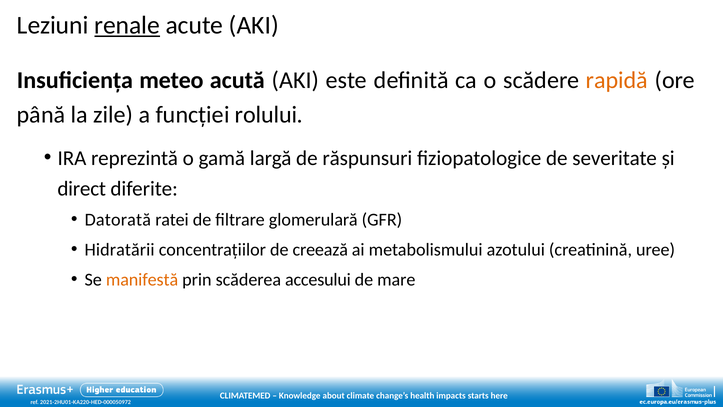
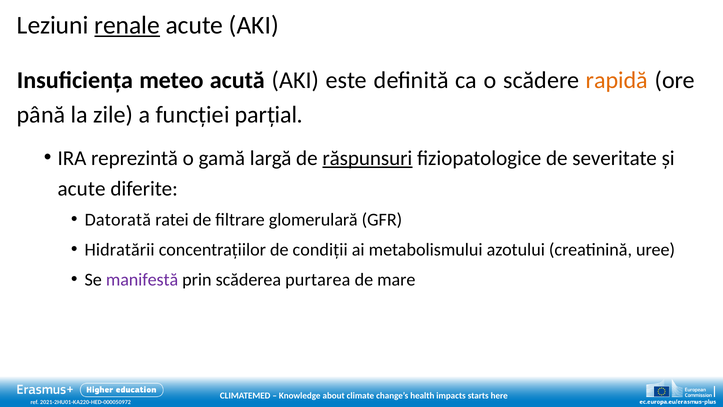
rolului: rolului -> parțial
răspunsuri underline: none -> present
direct at (82, 188): direct -> acute
creează: creează -> condiții
manifestă colour: orange -> purple
accesului: accesului -> purtarea
